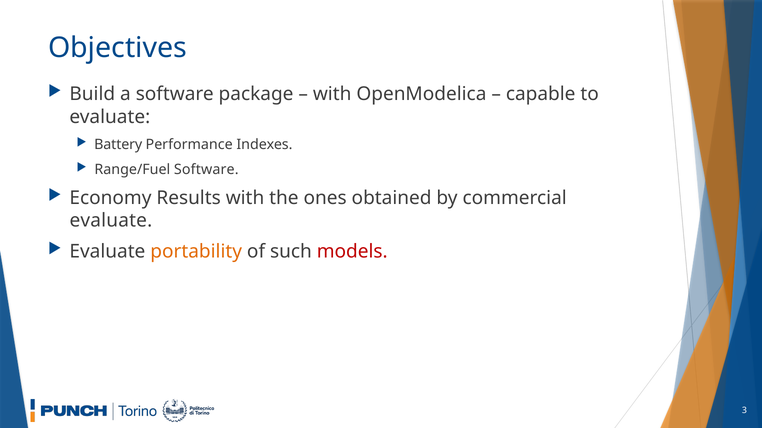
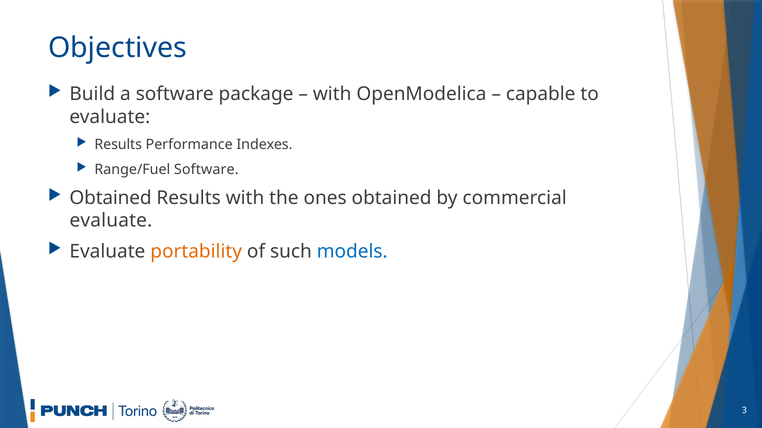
Battery at (118, 145): Battery -> Results
Economy at (110, 198): Economy -> Obtained
models colour: red -> blue
